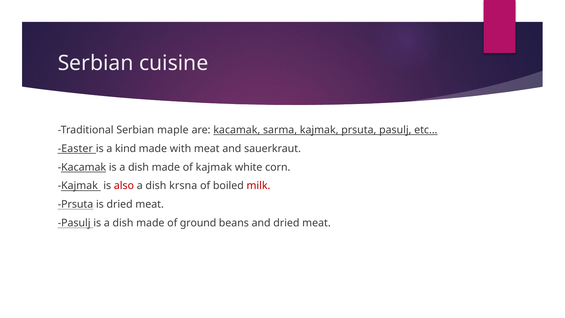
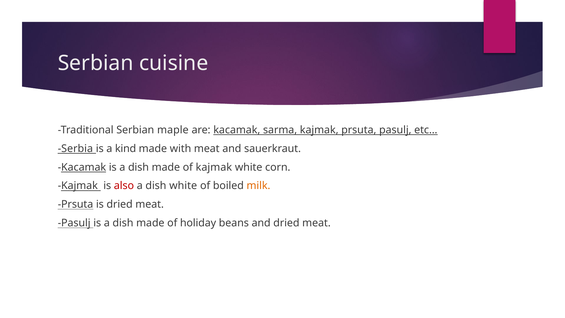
Easter: Easter -> Serbia
dish krsna: krsna -> white
milk colour: red -> orange
ground: ground -> holiday
